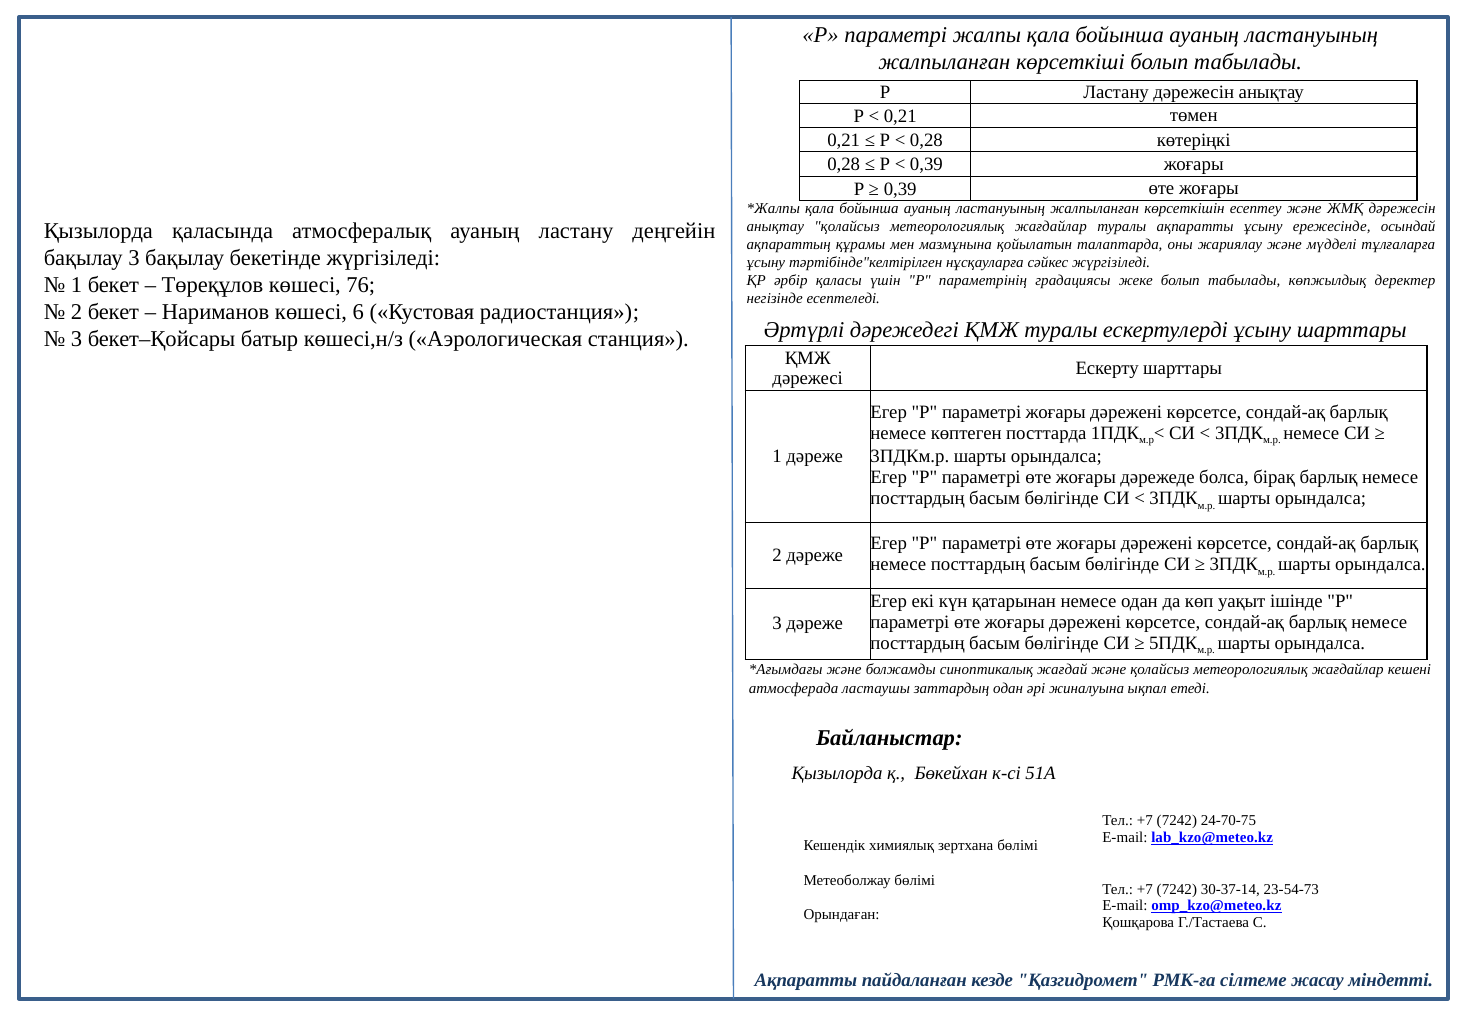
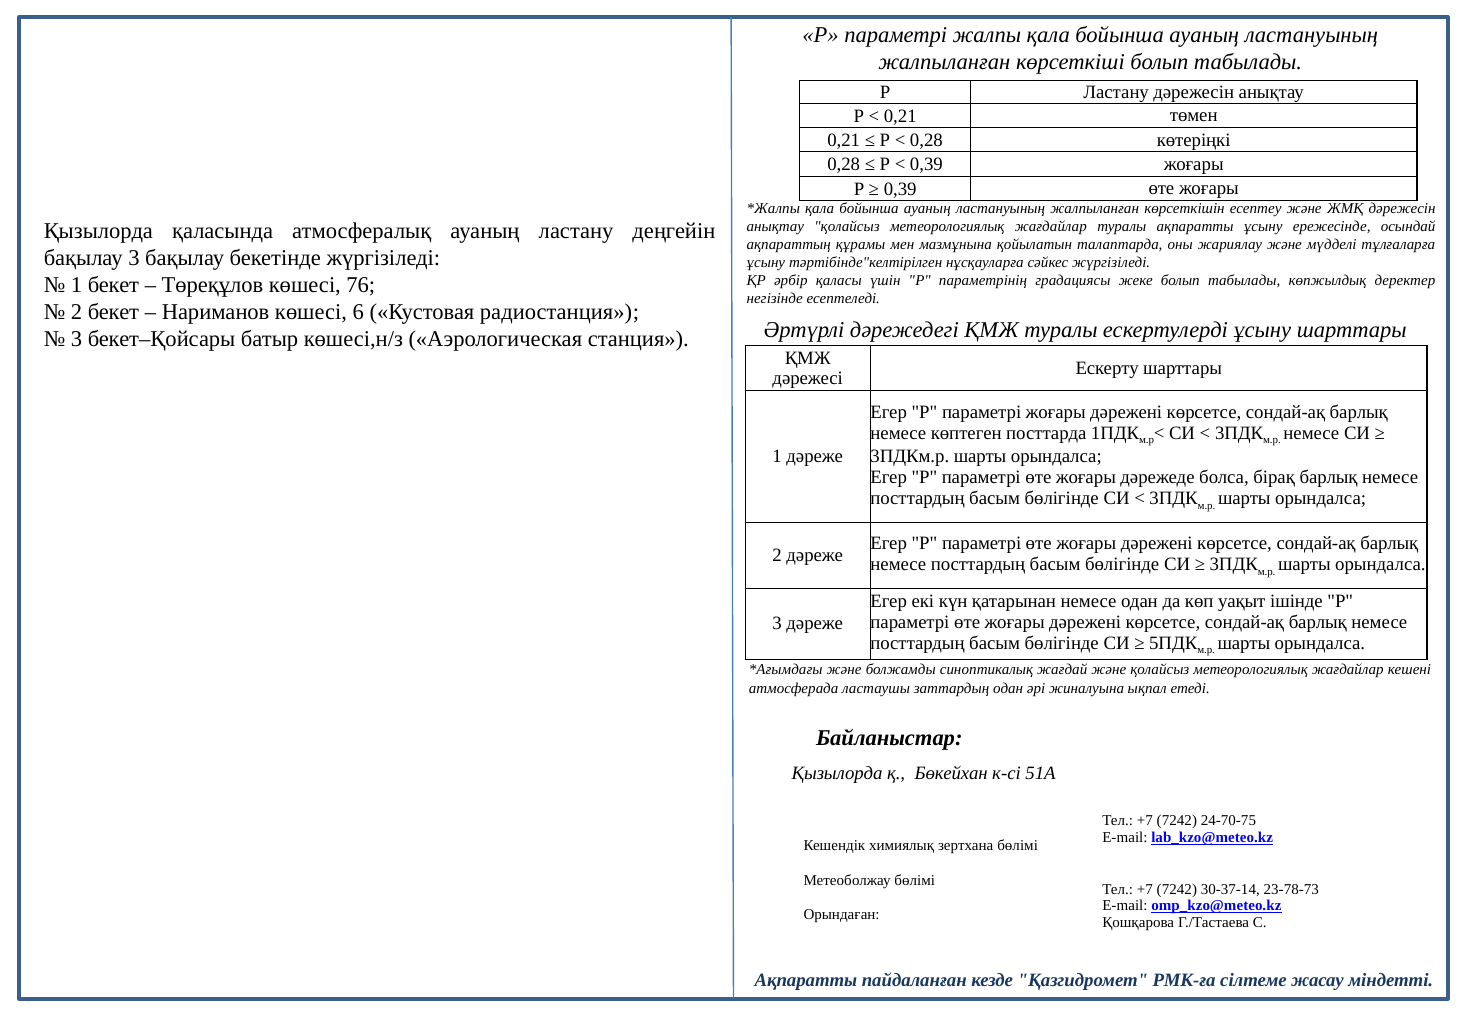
23-54-73: 23-54-73 -> 23-78-73
